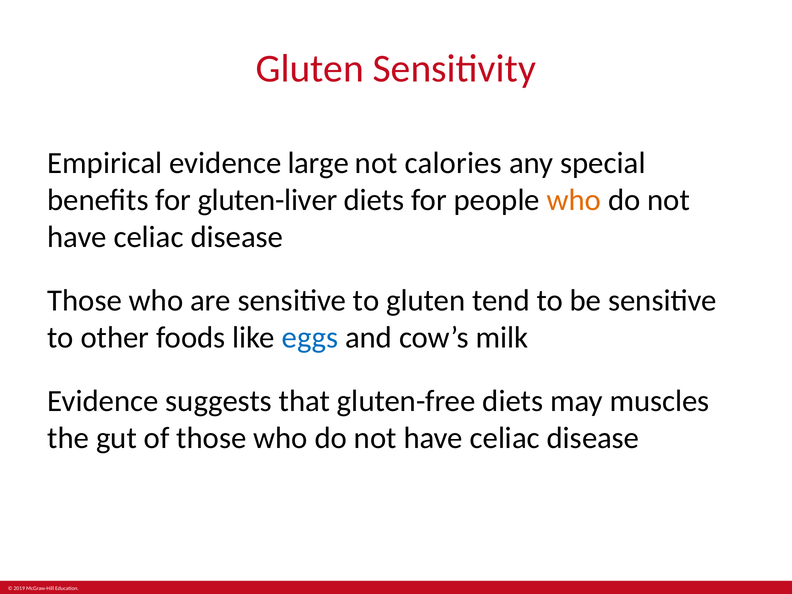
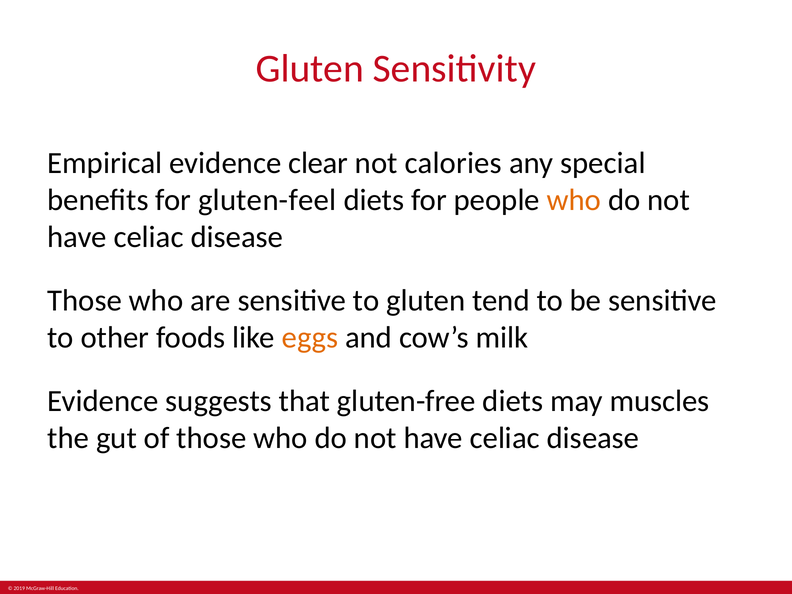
large: large -> clear
gluten-liver: gluten-liver -> gluten-feel
eggs colour: blue -> orange
